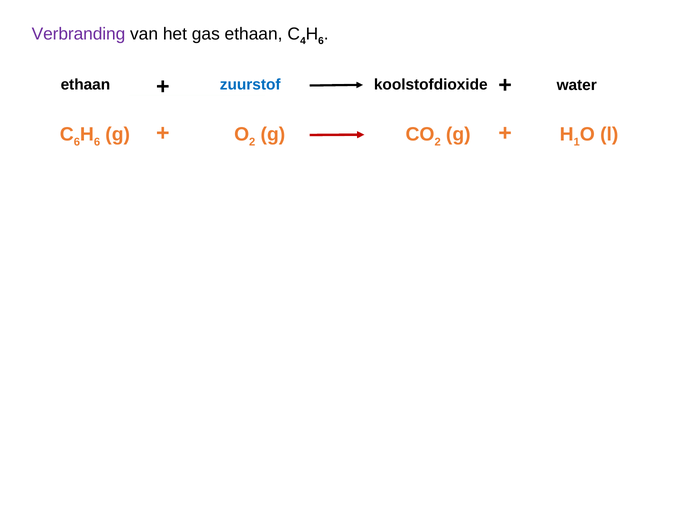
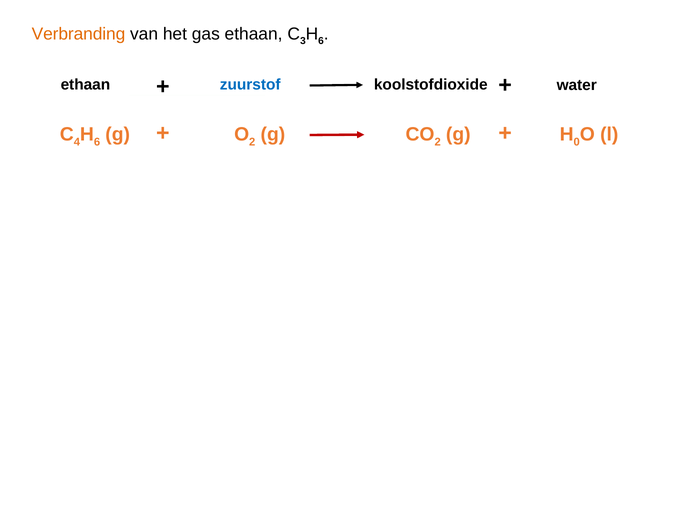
Verbranding colour: purple -> orange
4 at (303, 41): 4 -> 3
6 at (77, 142): 6 -> 4
1: 1 -> 0
